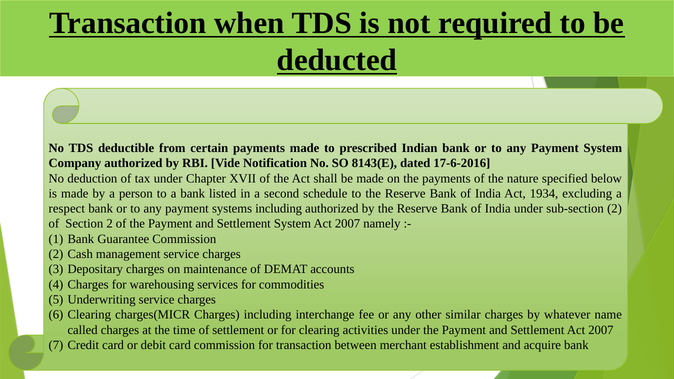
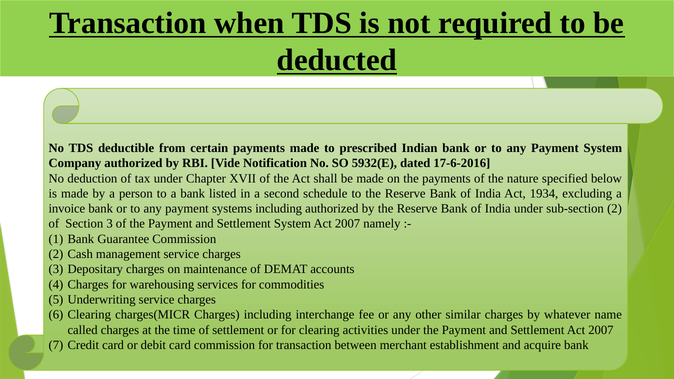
8143(E: 8143(E -> 5932(E
respect: respect -> invoice
Section 2: 2 -> 3
